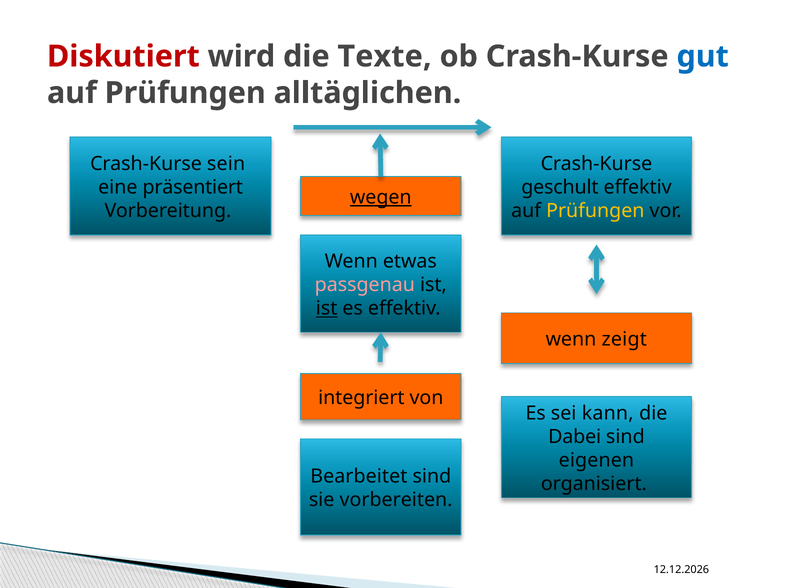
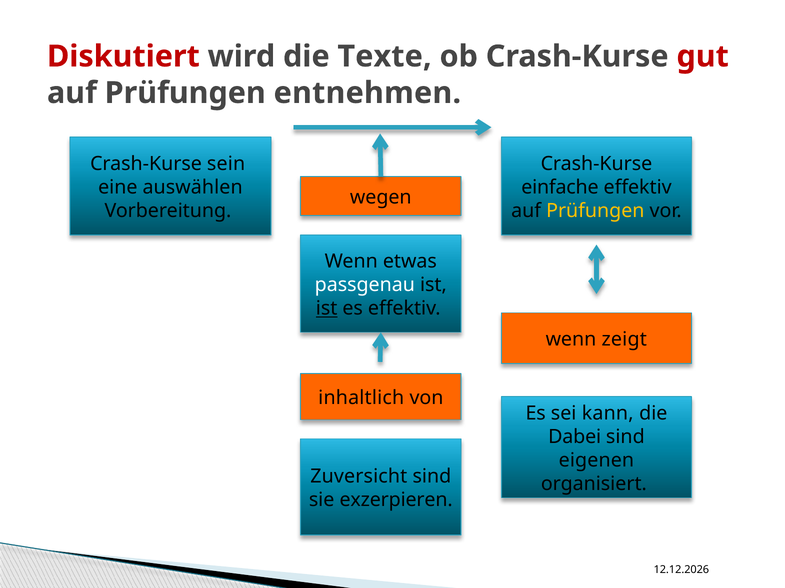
gut colour: blue -> red
alltäglichen: alltäglichen -> entnehmen
präsentiert: präsentiert -> auswählen
geschult: geschult -> einfache
wegen underline: present -> none
passgenau colour: pink -> white
integriert: integriert -> inhaltlich
Bearbeitet: Bearbeitet -> Zuversicht
vorbereiten: vorbereiten -> exzerpieren
